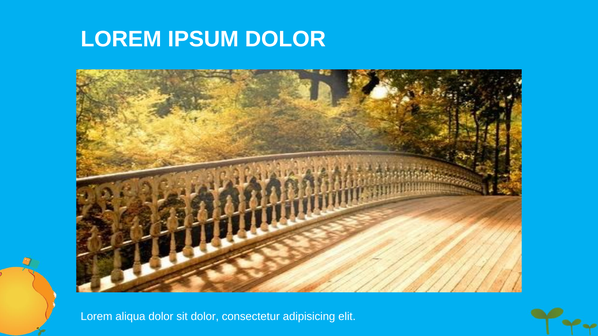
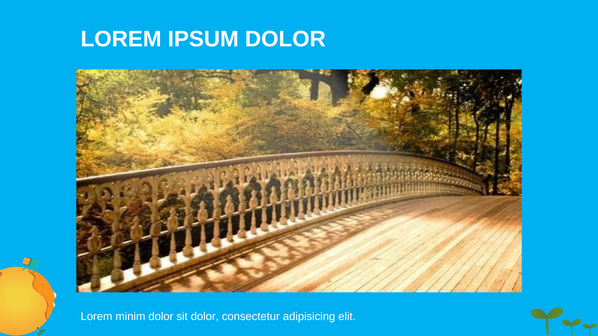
aliqua: aliqua -> minim
